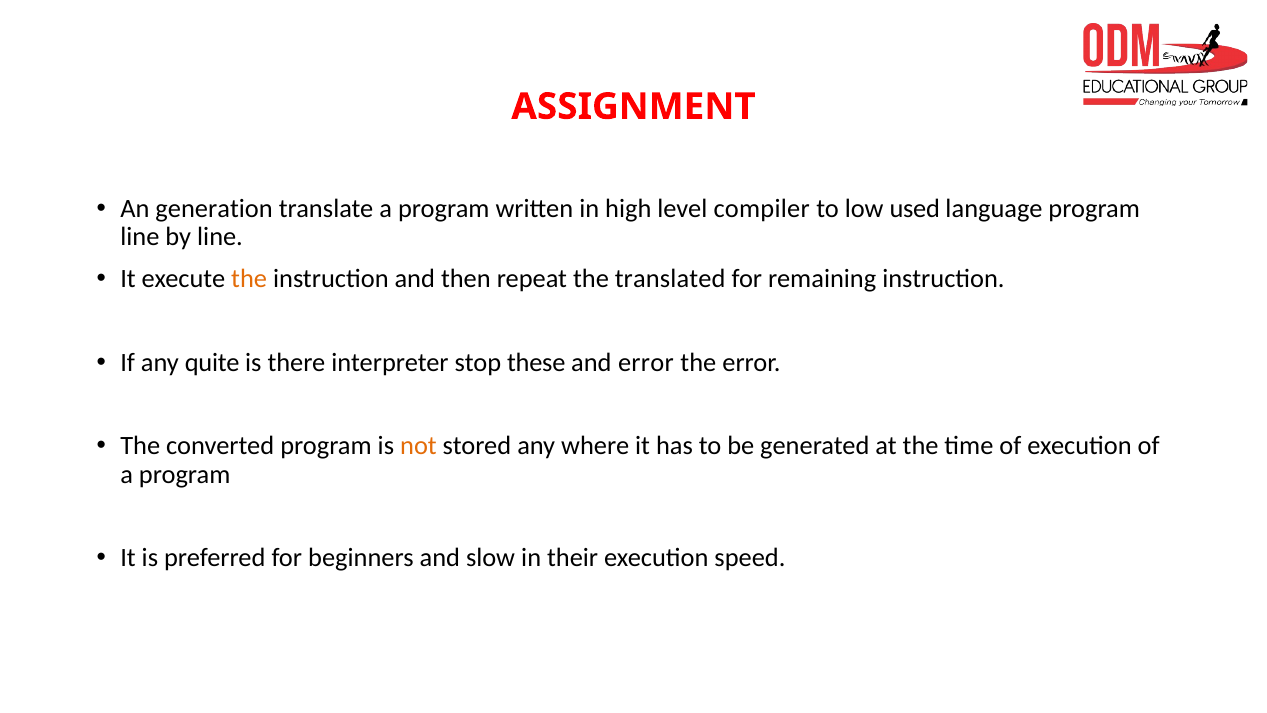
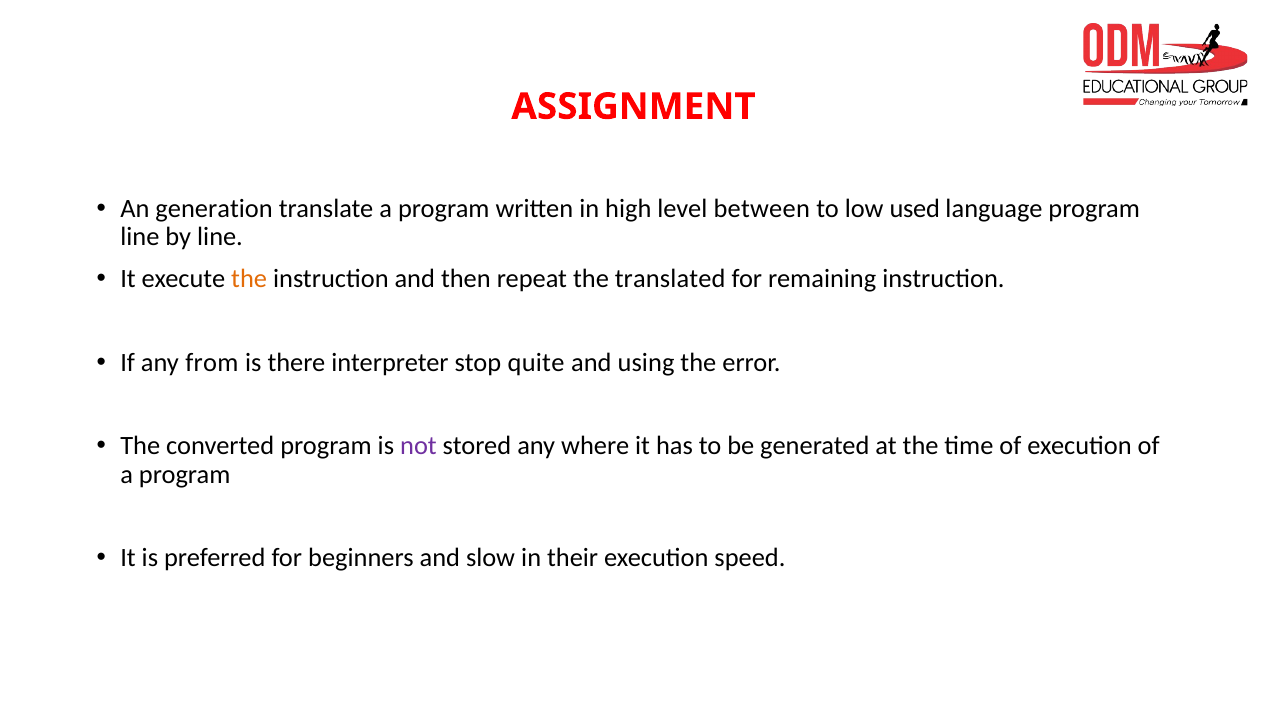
compiler: compiler -> between
quite: quite -> from
these: these -> quite
and error: error -> using
not colour: orange -> purple
